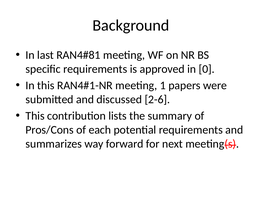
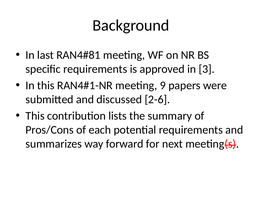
0: 0 -> 3
1: 1 -> 9
